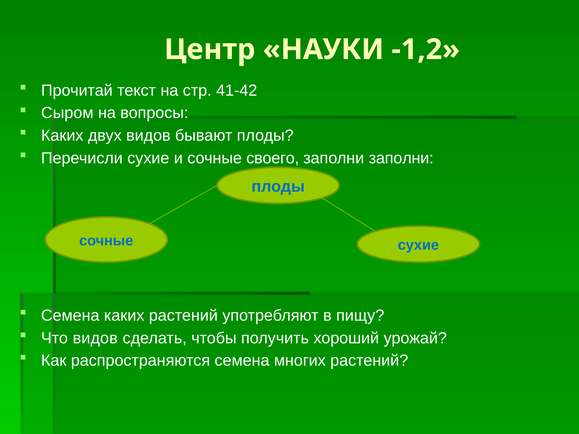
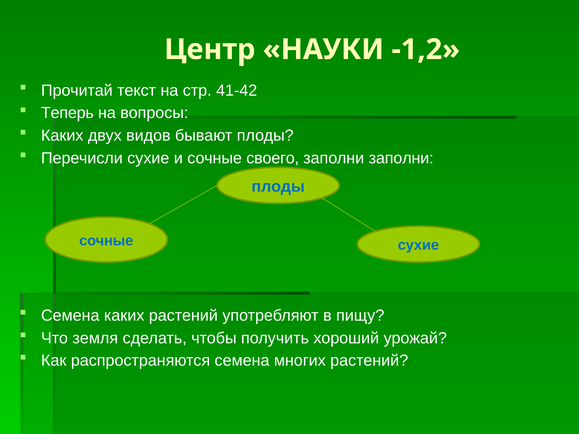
Сыром: Сыром -> Теперь
Что видов: видов -> земля
